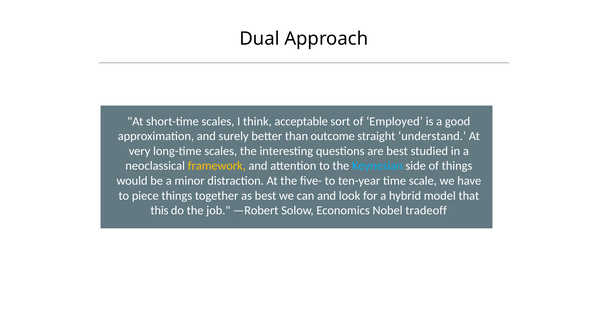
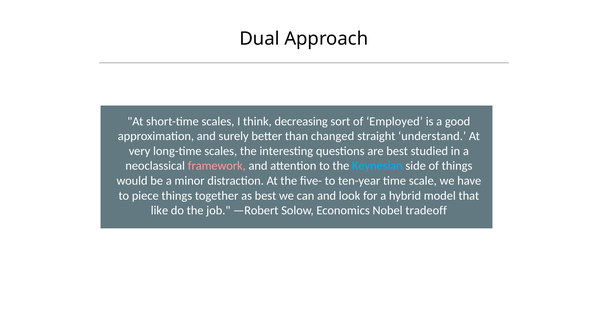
acceptable: acceptable -> decreasing
outcome: outcome -> changed
framework colour: yellow -> pink
this: this -> like
